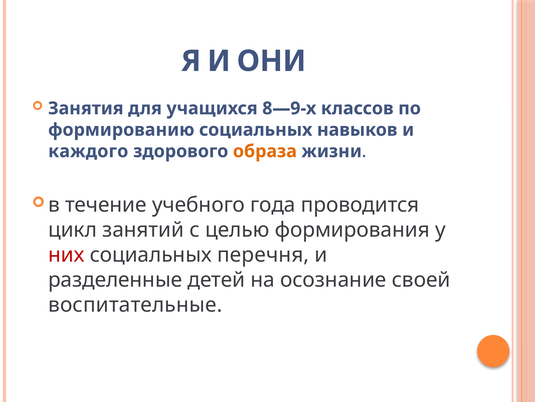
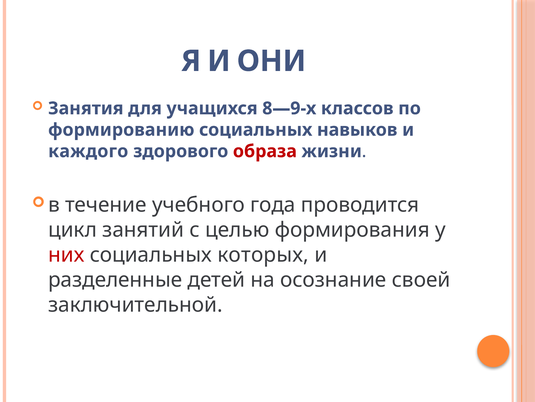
образа colour: orange -> red
перечня: перечня -> которых
воспитательные: воспитательные -> заключительной
